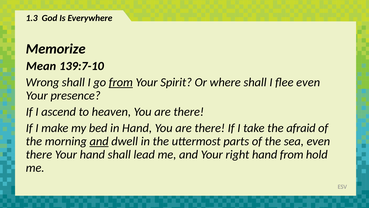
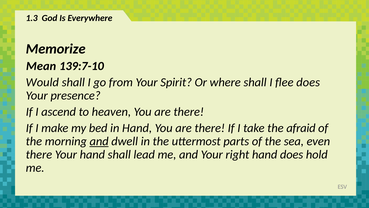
Wrong: Wrong -> Would
from at (121, 82) underline: present -> none
flee even: even -> does
hand from: from -> does
